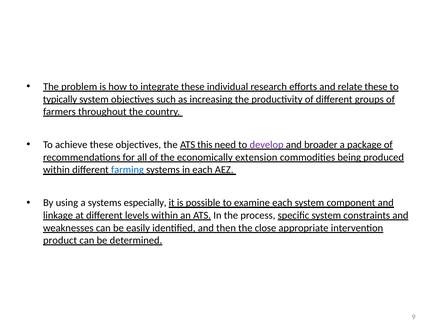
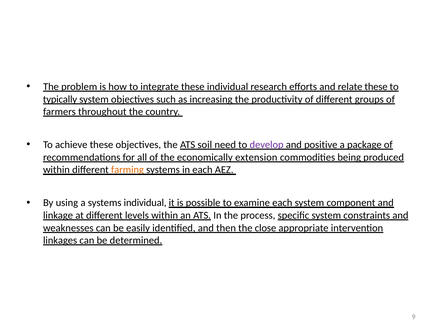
this: this -> soil
broader: broader -> positive
farming colour: blue -> orange
systems especially: especially -> individual
product: product -> linkages
